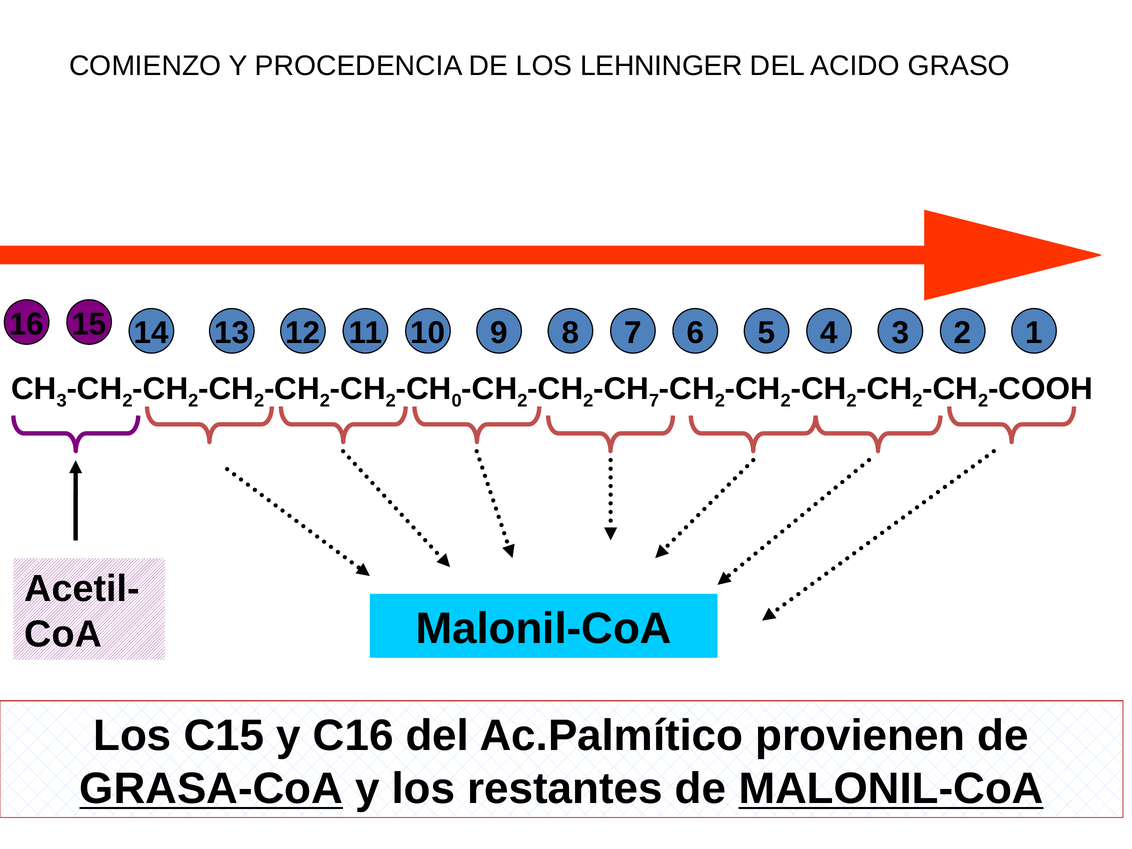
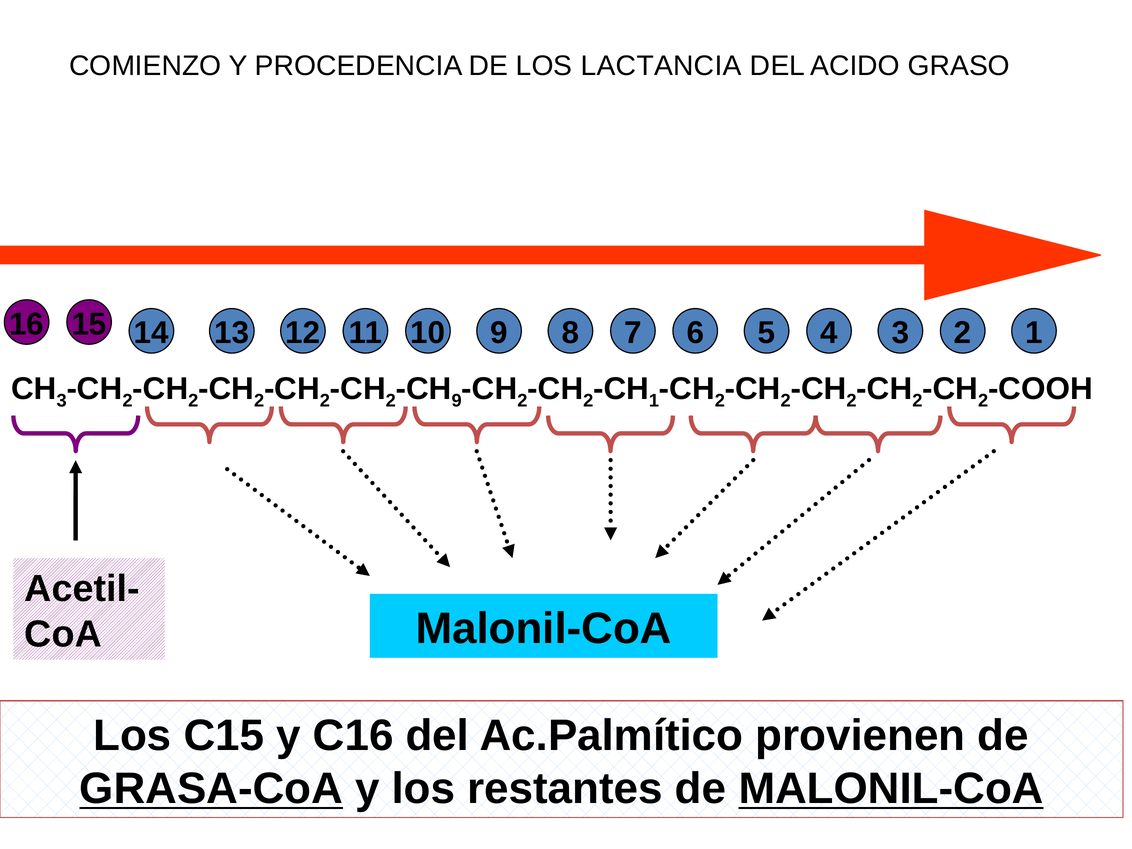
LEHNINGER: LEHNINGER -> LACTANCIA
0 at (457, 401): 0 -> 9
7 at (654, 401): 7 -> 1
